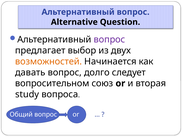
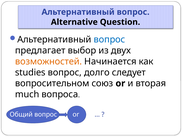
вопрос at (109, 39) colour: purple -> blue
давать: давать -> studies
study: study -> much
